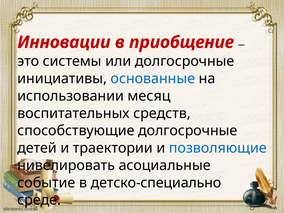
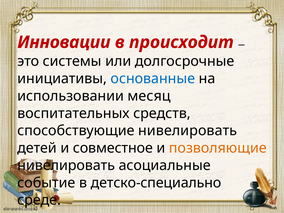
приобщение: приобщение -> происходит
способствующие долгосрочные: долгосрочные -> нивелировать
траектории: траектории -> совместное
позволяющие colour: blue -> orange
